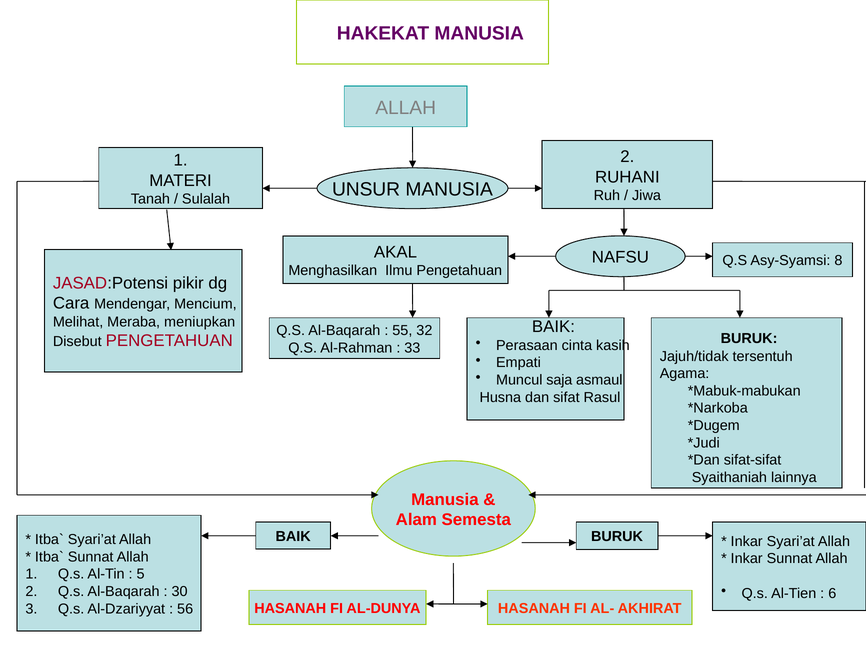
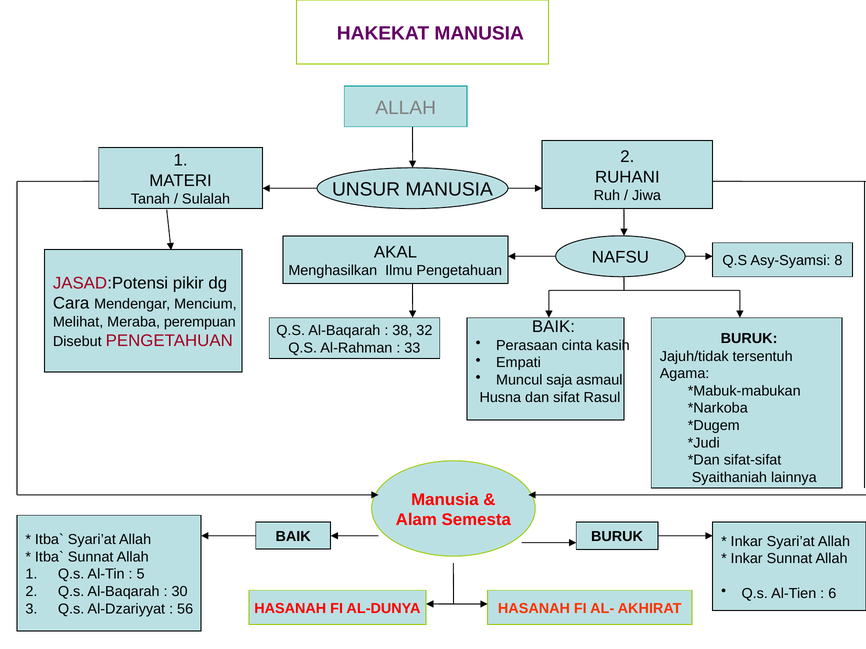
meniupkan: meniupkan -> perempuan
55: 55 -> 38
